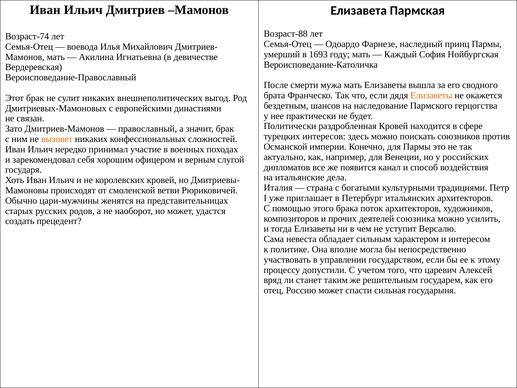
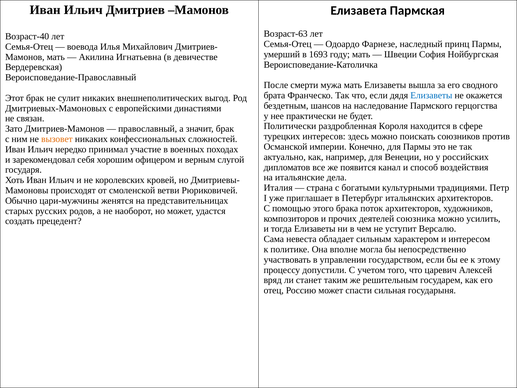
Возраст-88: Возраст-88 -> Возраст-63
Возраст-74: Возраст-74 -> Возраст-40
Каждый: Каждый -> Швеции
Елизаветы at (431, 95) colour: orange -> blue
раздробленная Кровей: Кровей -> Короля
